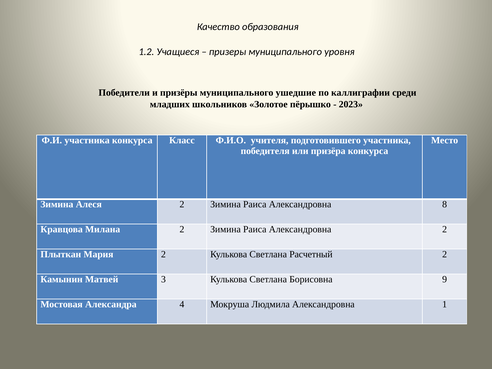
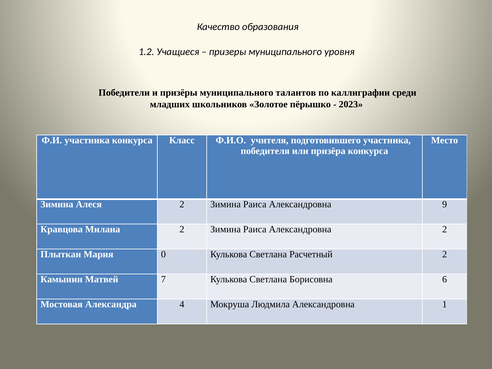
ушедшие: ушедшие -> талантов
8: 8 -> 9
Мария 2: 2 -> 0
3: 3 -> 7
9: 9 -> 6
